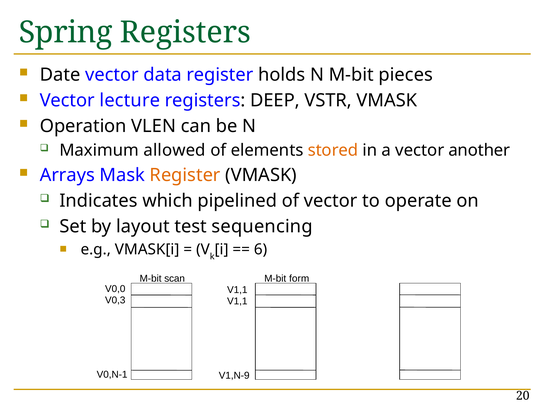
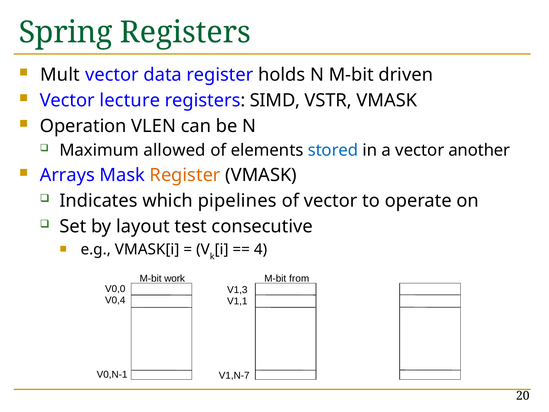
Date: Date -> Mult
pieces: pieces -> driven
DEEP: DEEP -> SIMD
stored colour: orange -> blue
pipelined: pipelined -> pipelines
sequencing: sequencing -> consecutive
6: 6 -> 4
scan: scan -> work
form: form -> from
V1,1 at (237, 290): V1,1 -> V1,3
V0,3: V0,3 -> V0,4
V1,N-9: V1,N-9 -> V1,N-7
